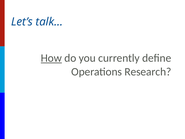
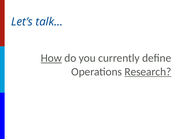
Research underline: none -> present
